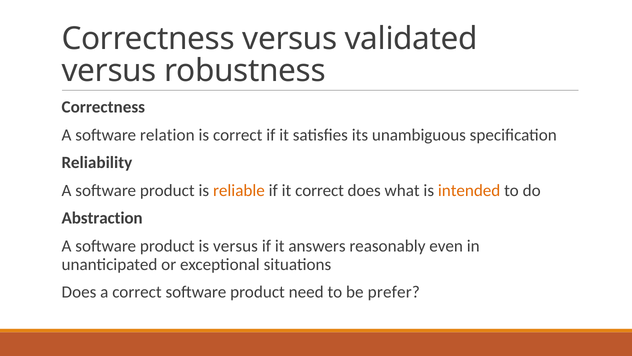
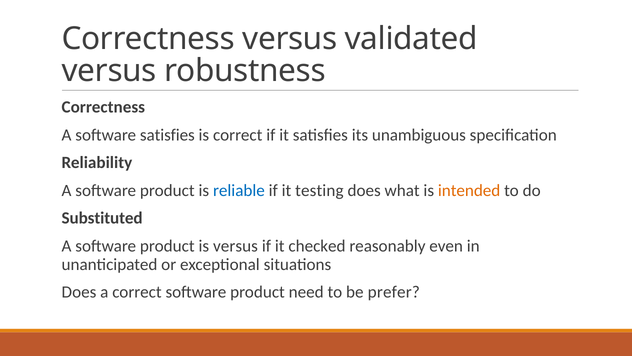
software relation: relation -> satisfies
reliable colour: orange -> blue
it correct: correct -> testing
Abstraction: Abstraction -> Substituted
answers: answers -> checked
